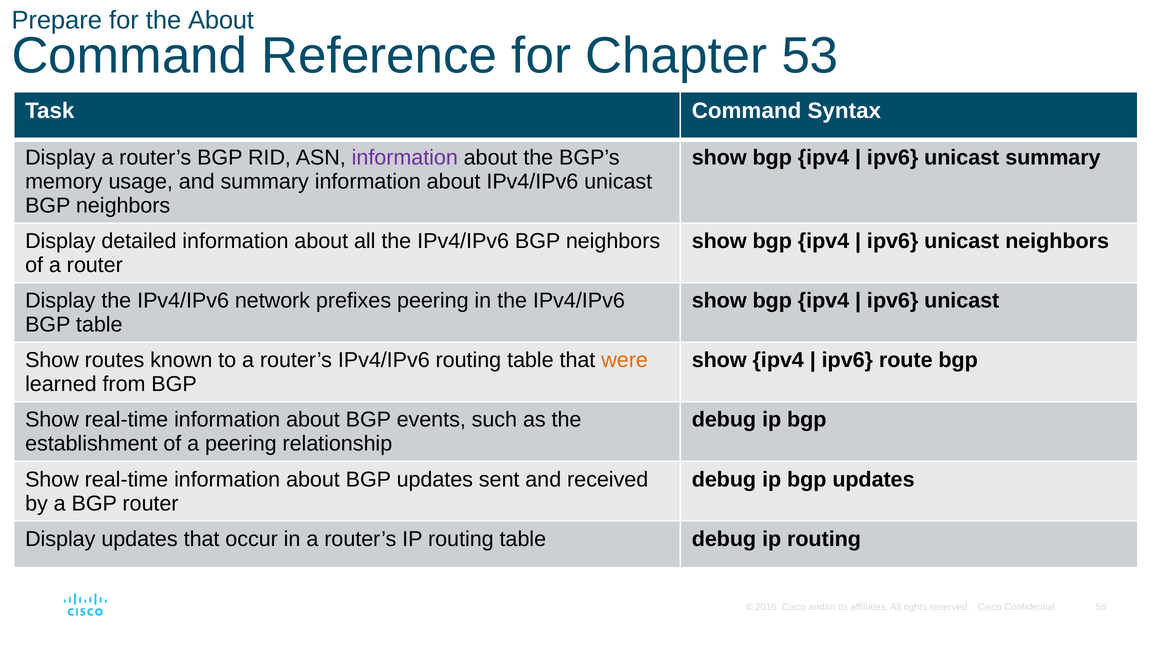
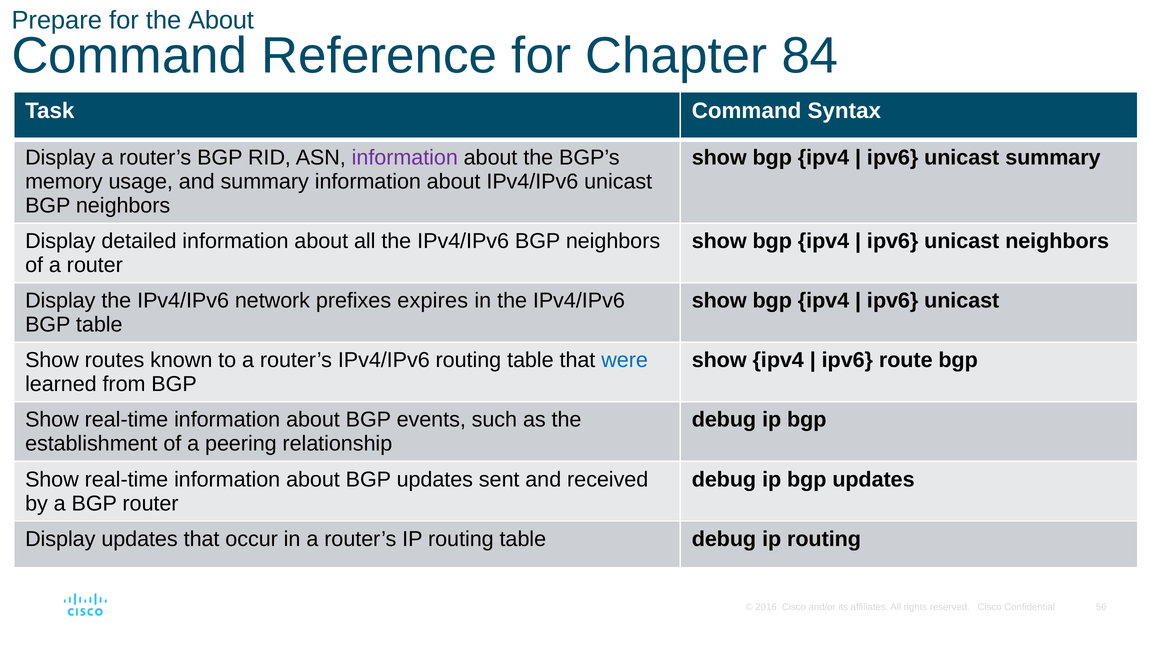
53: 53 -> 84
prefixes peering: peering -> expires
were colour: orange -> blue
